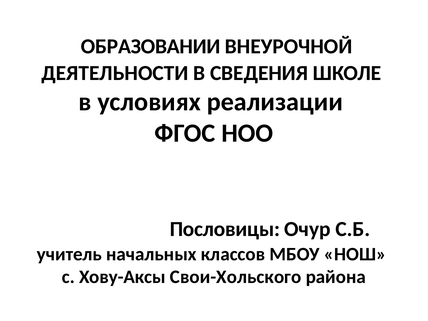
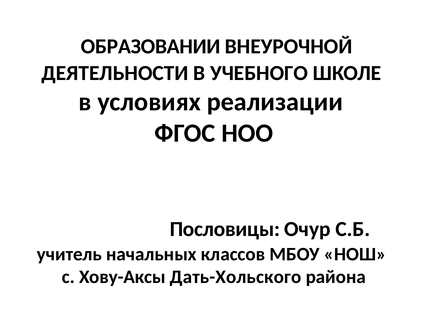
СВЕДЕНИЯ: СВЕДЕНИЯ -> УЧЕБНОГО
Свои-Хольского: Свои-Хольского -> Дать-Хольского
